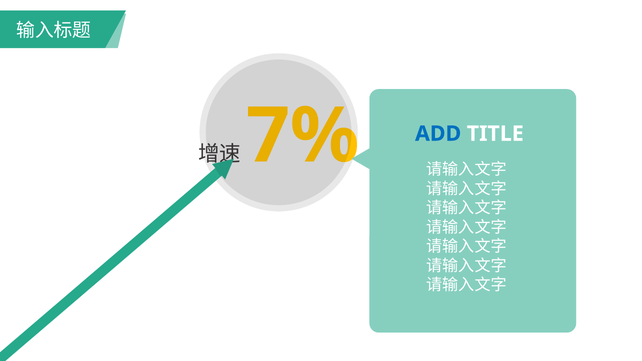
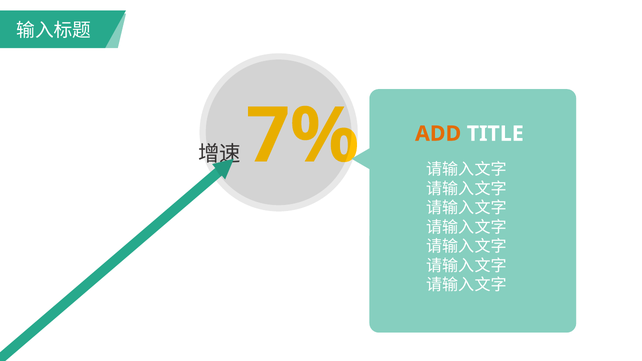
ADD colour: blue -> orange
